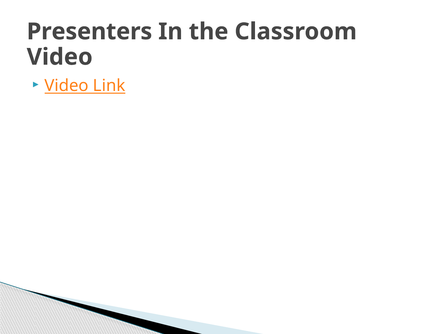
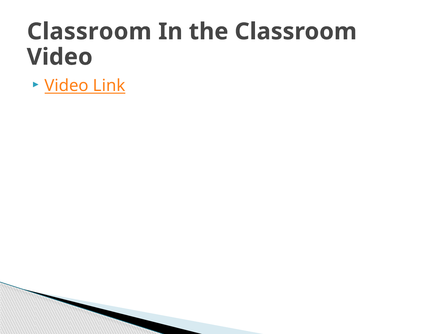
Presenters at (89, 32): Presenters -> Classroom
